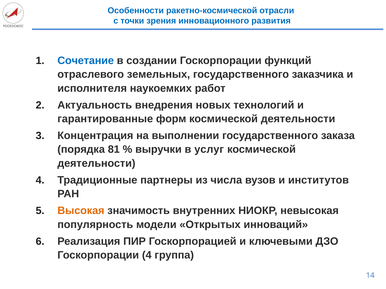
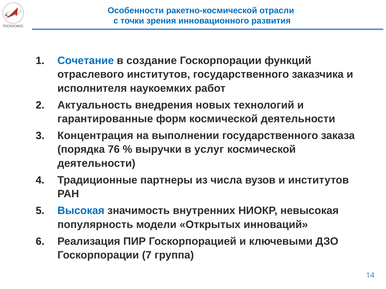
создании: создании -> создание
отраслевого земельных: земельных -> институтов
81: 81 -> 76
Высокая colour: orange -> blue
Госкорпорации 4: 4 -> 7
